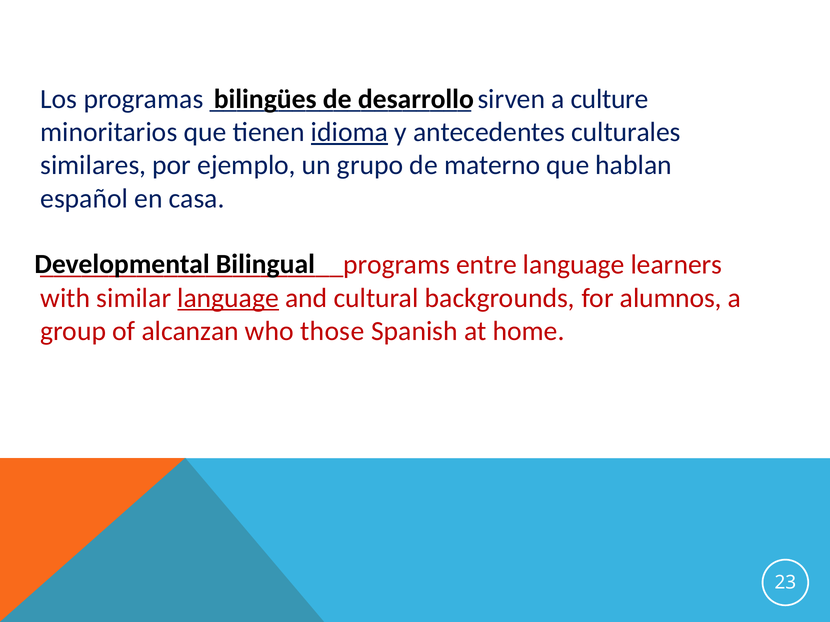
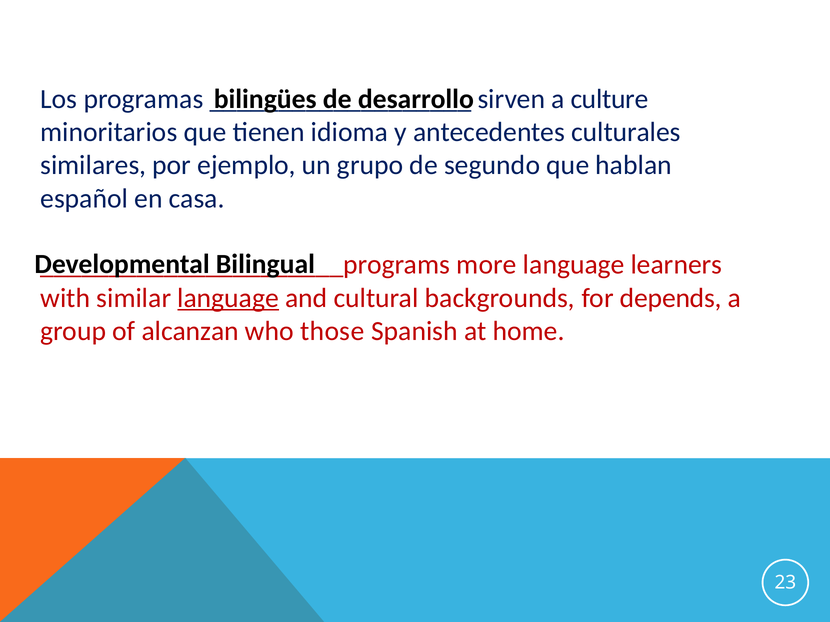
idioma underline: present -> none
materno: materno -> segundo
entre: entre -> more
alumnos: alumnos -> depends
